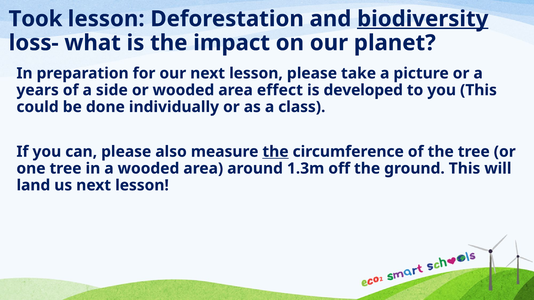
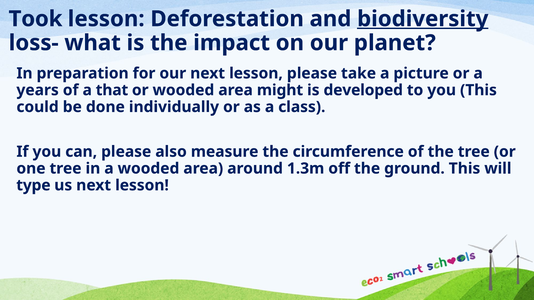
side: side -> that
effect: effect -> might
the at (275, 152) underline: present -> none
land: land -> type
